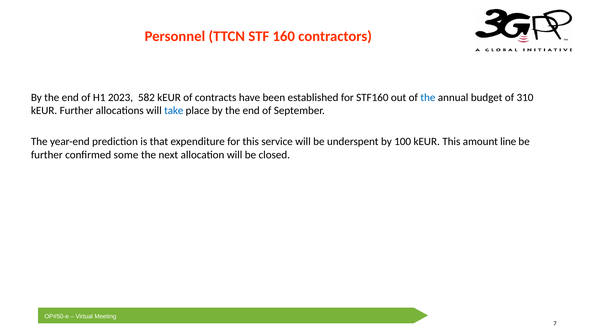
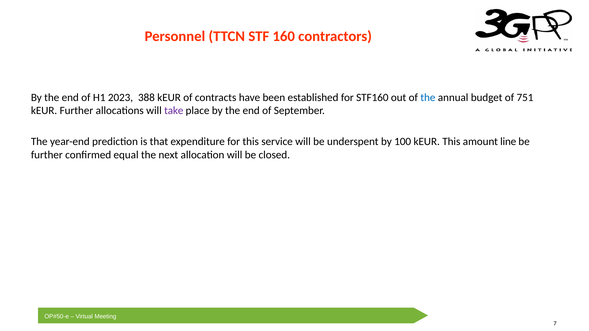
582: 582 -> 388
310: 310 -> 751
take colour: blue -> purple
some: some -> equal
